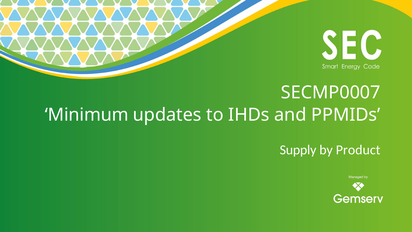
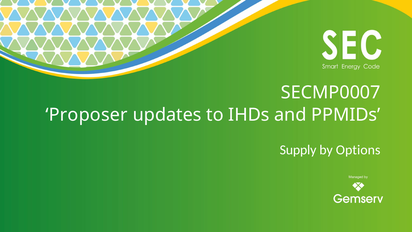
Minimum: Minimum -> Proposer
Product: Product -> Options
